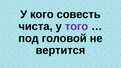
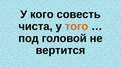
того colour: purple -> orange
